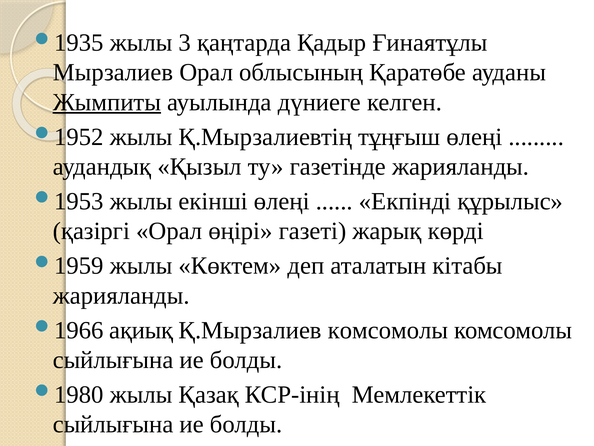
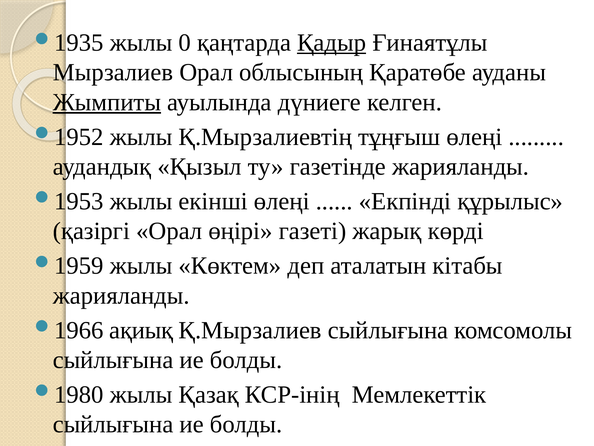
3: 3 -> 0
Қадыр underline: none -> present
Қ.Мырзалиев комсомолы: комсомолы -> сыйлығына
